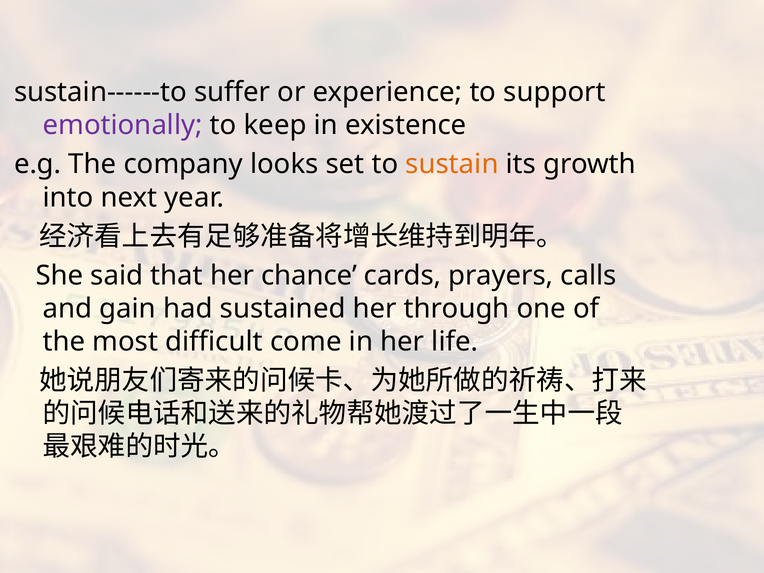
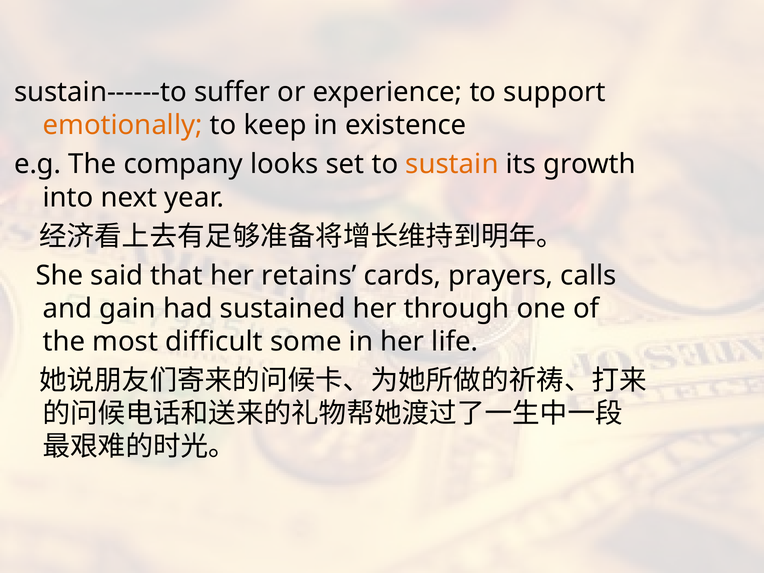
emotionally colour: purple -> orange
chance: chance -> retains
come: come -> some
